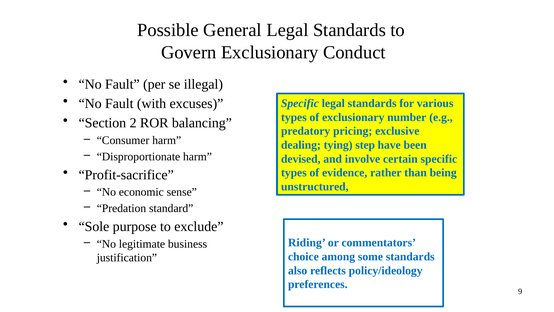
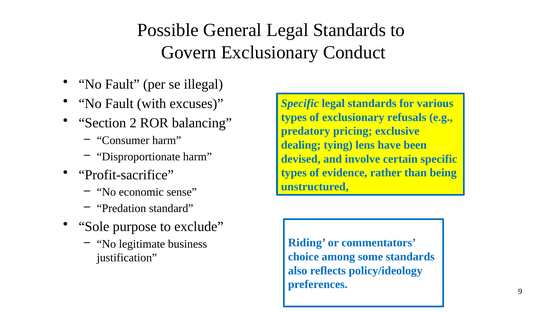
number: number -> refusals
step: step -> lens
